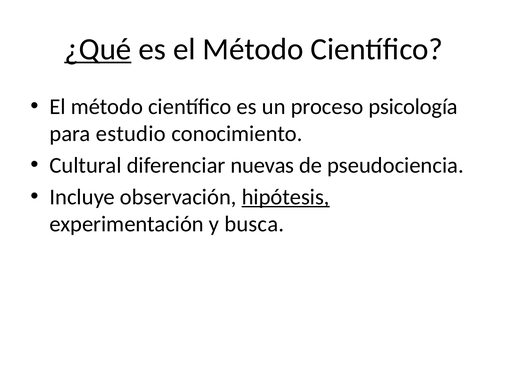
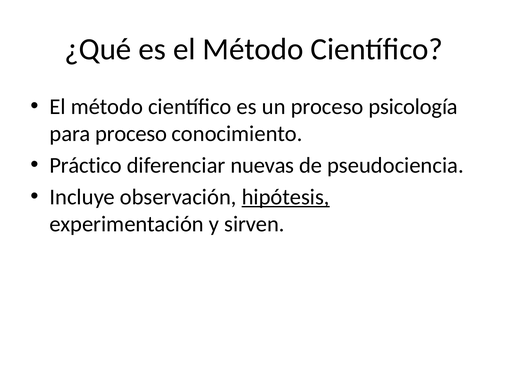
¿Qué underline: present -> none
para estudio: estudio -> proceso
Cultural: Cultural -> Práctico
busca: busca -> sirven
